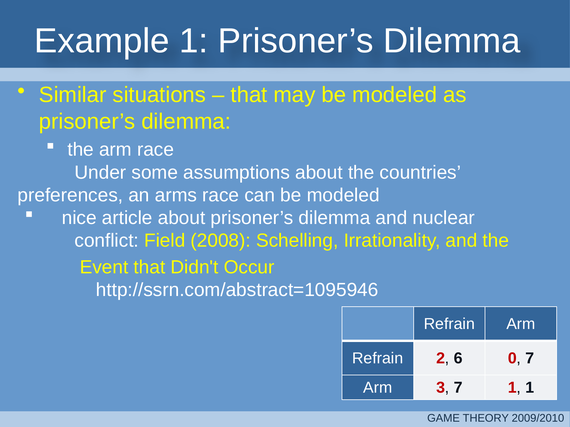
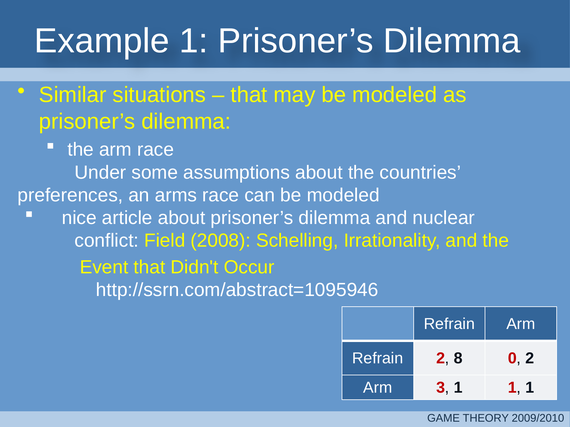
6: 6 -> 8
0 7: 7 -> 2
3 7: 7 -> 1
